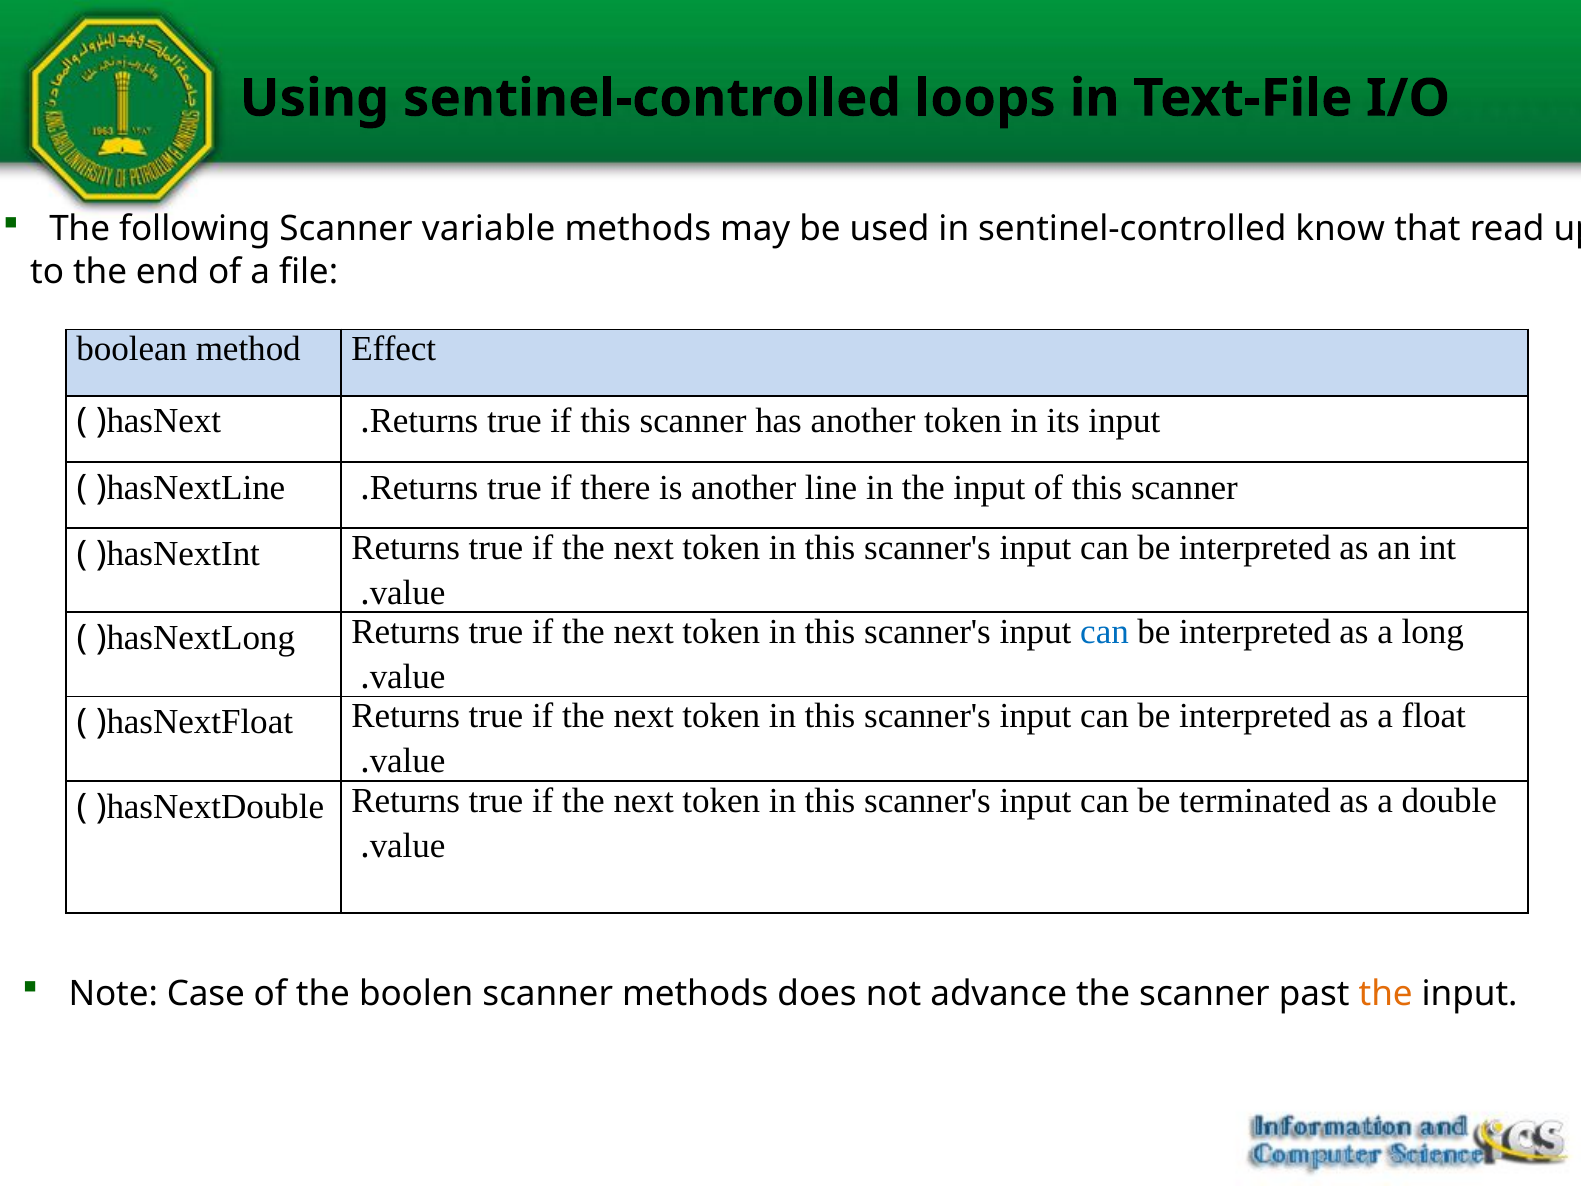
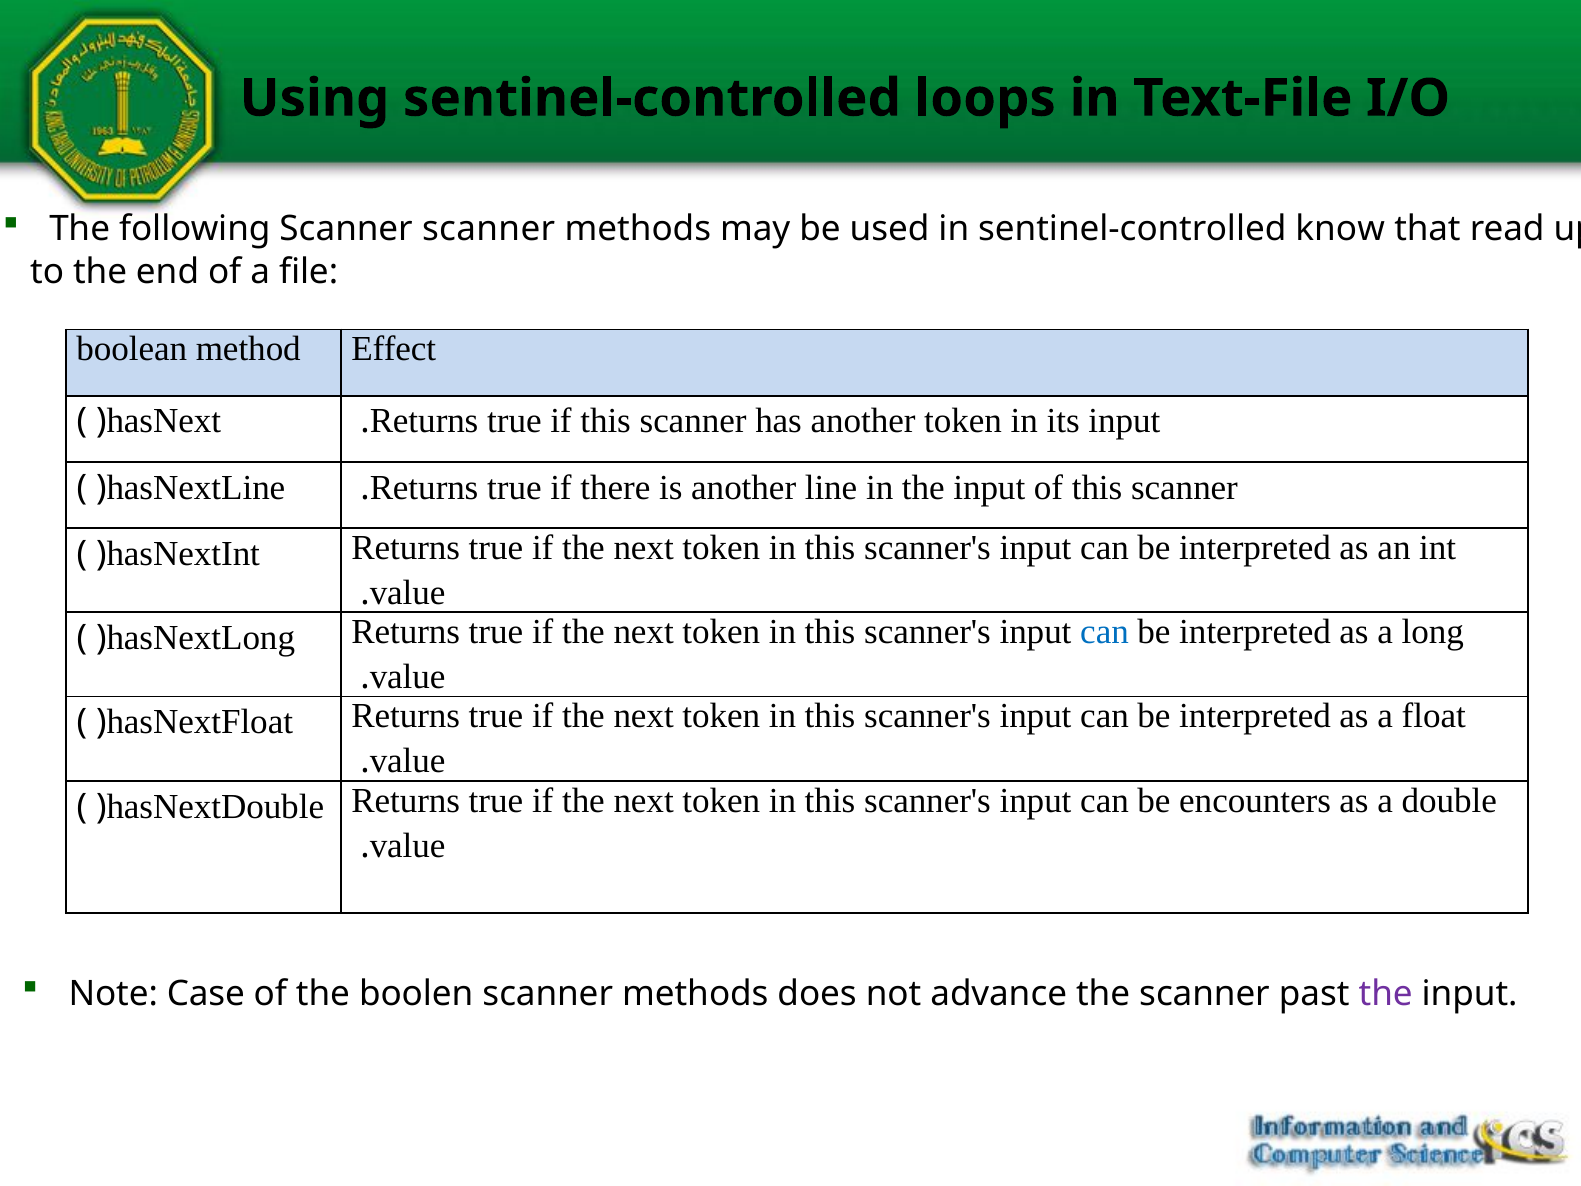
Scanner variable: variable -> scanner
terminated: terminated -> encounters
the at (1386, 993) colour: orange -> purple
